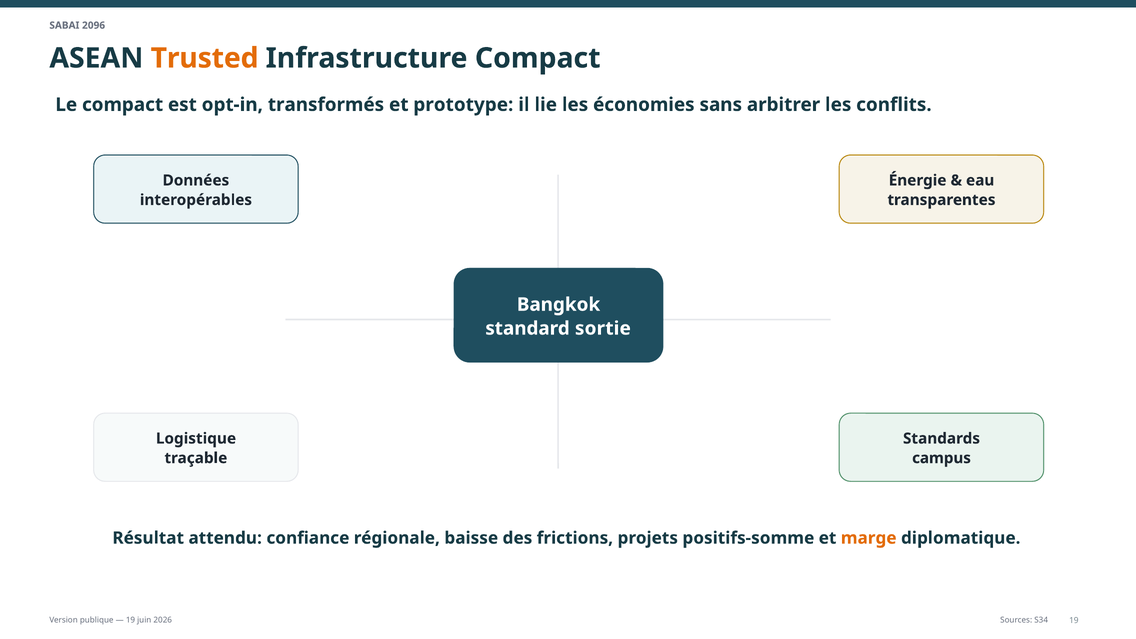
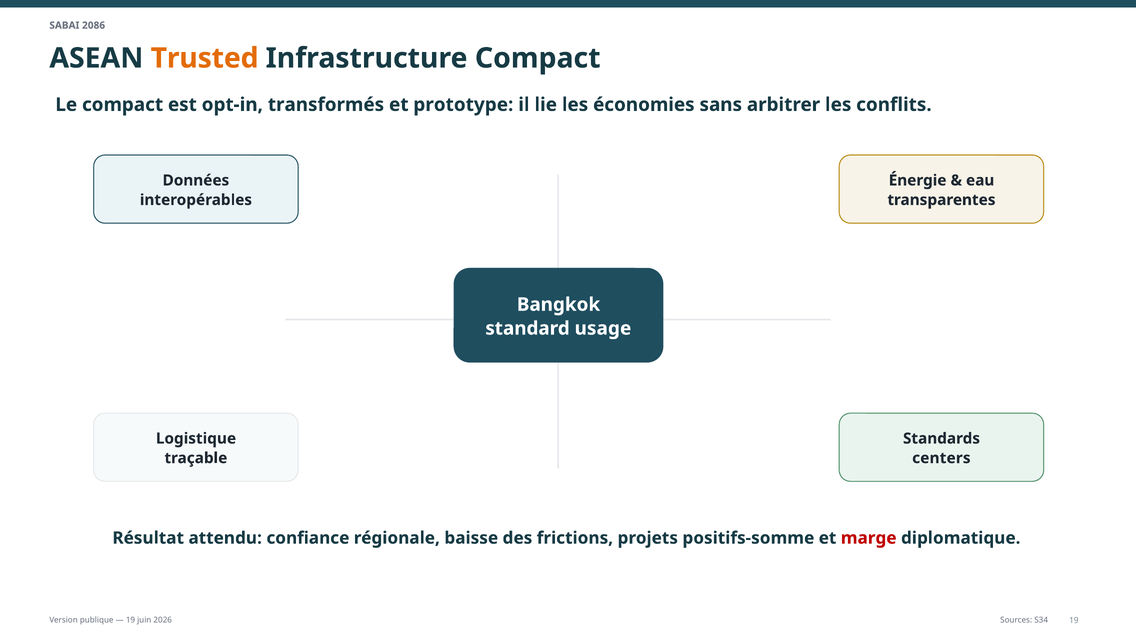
2096: 2096 -> 2086
sortie: sortie -> usage
campus: campus -> centers
marge colour: orange -> red
